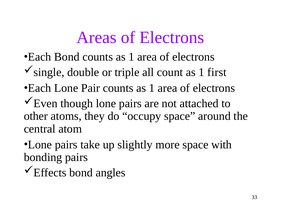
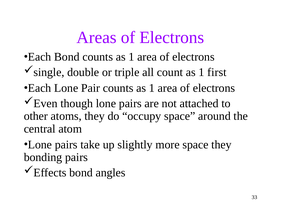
space with: with -> they
